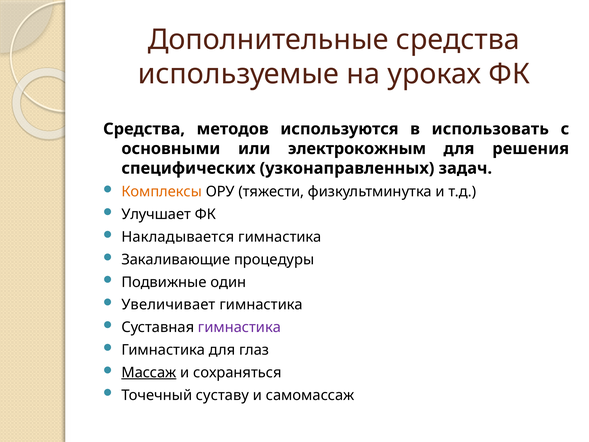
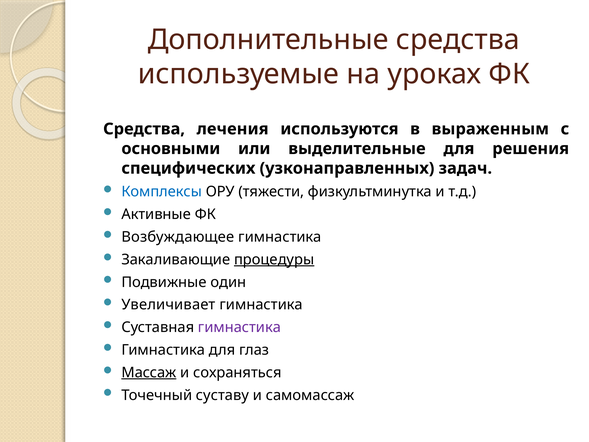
методов: методов -> лечения
использовать: использовать -> выраженным
электрокожным: электрокожным -> выделительные
Комплексы colour: orange -> blue
Улучшает: Улучшает -> Активные
Накладывается: Накладывается -> Возбуждающее
процедуры underline: none -> present
